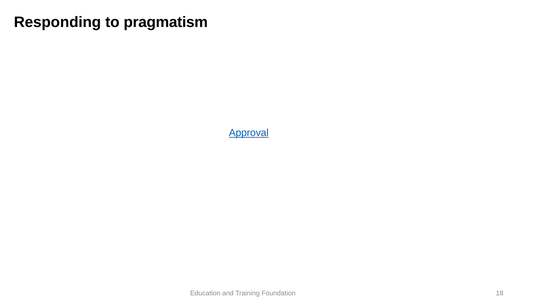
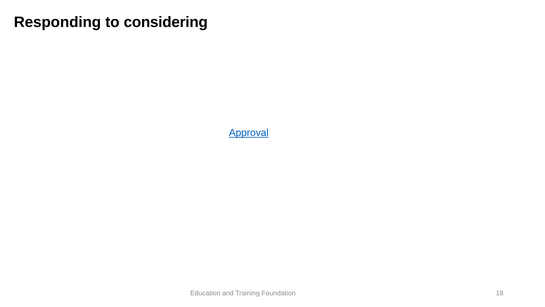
pragmatism: pragmatism -> considering
